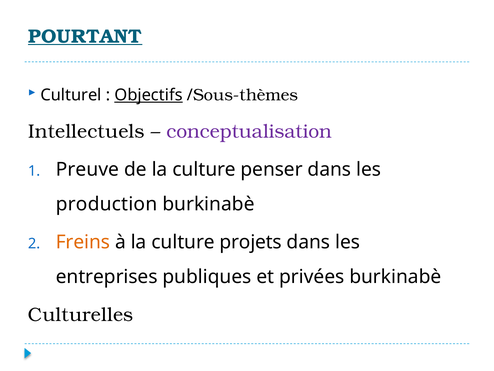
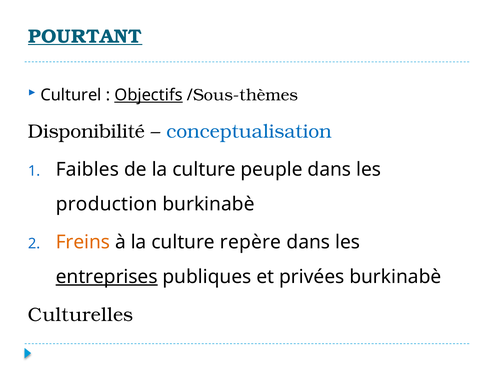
Intellectuels: Intellectuels -> Disponibilité
conceptualisation colour: purple -> blue
Preuve: Preuve -> Faibles
penser: penser -> peuple
projets: projets -> repère
entreprises underline: none -> present
